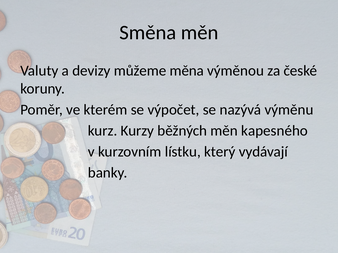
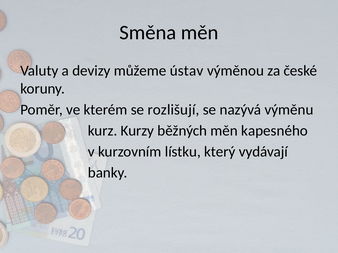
měna: měna -> ústav
výpočet: výpočet -> rozlišují
